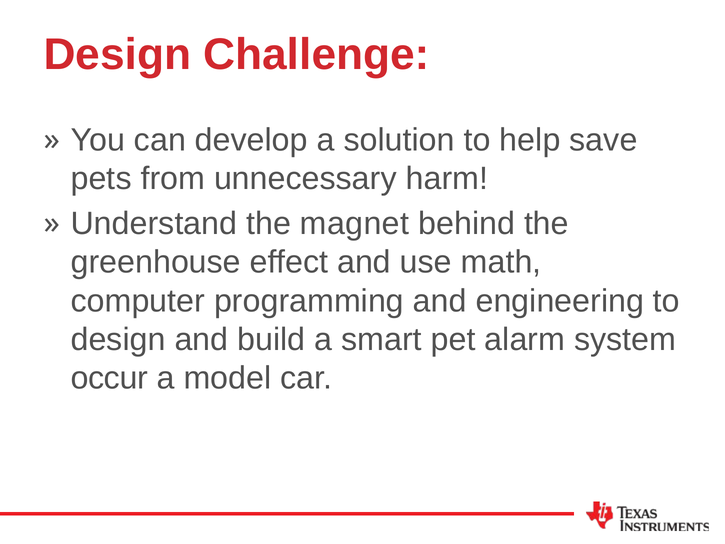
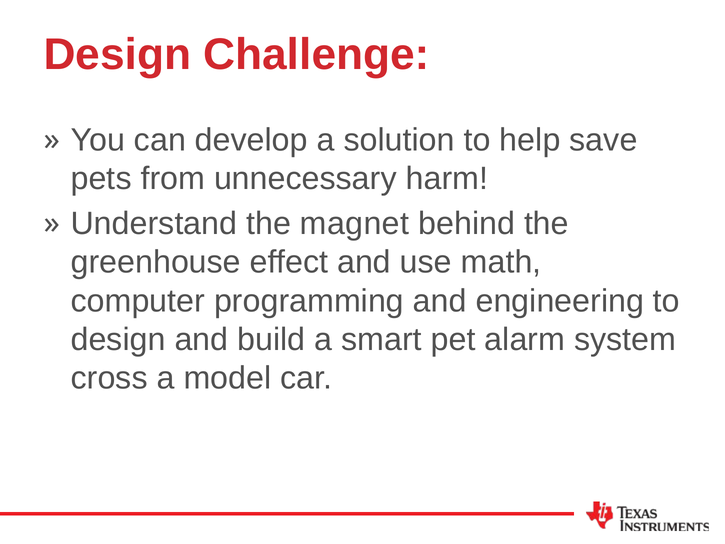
occur: occur -> cross
